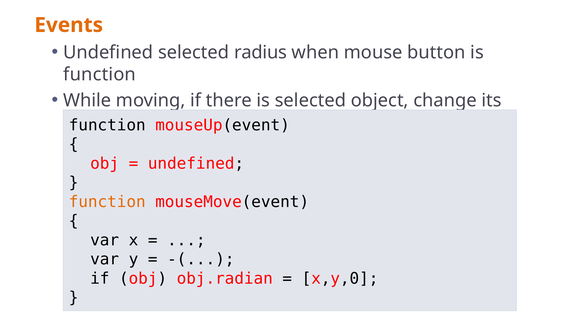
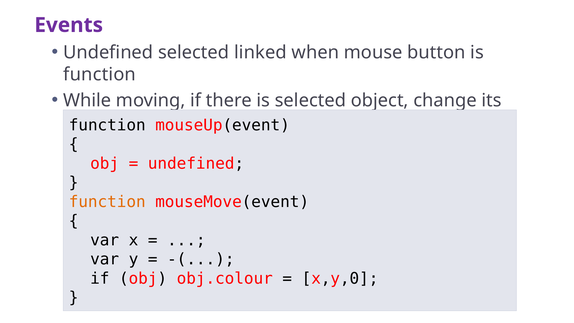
Events colour: orange -> purple
radius: radius -> linked
obj.radian: obj.radian -> obj.colour
